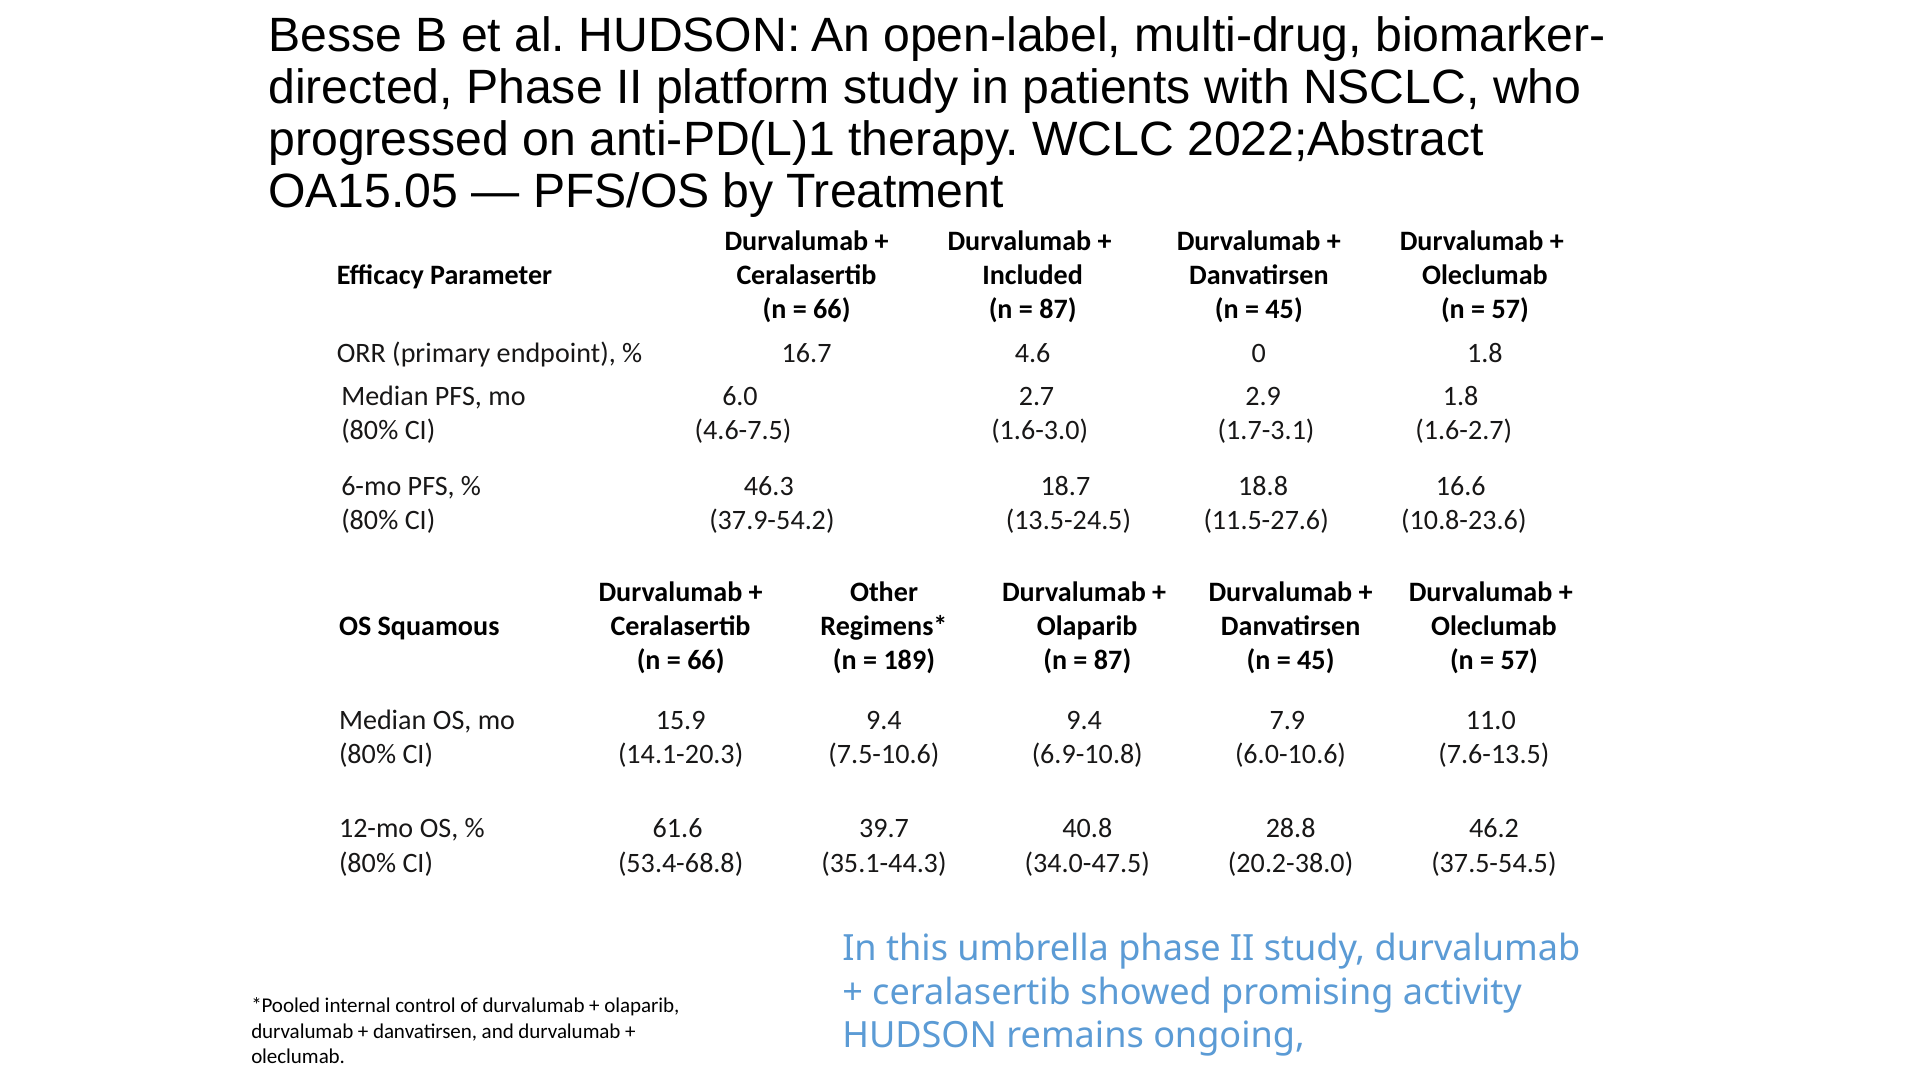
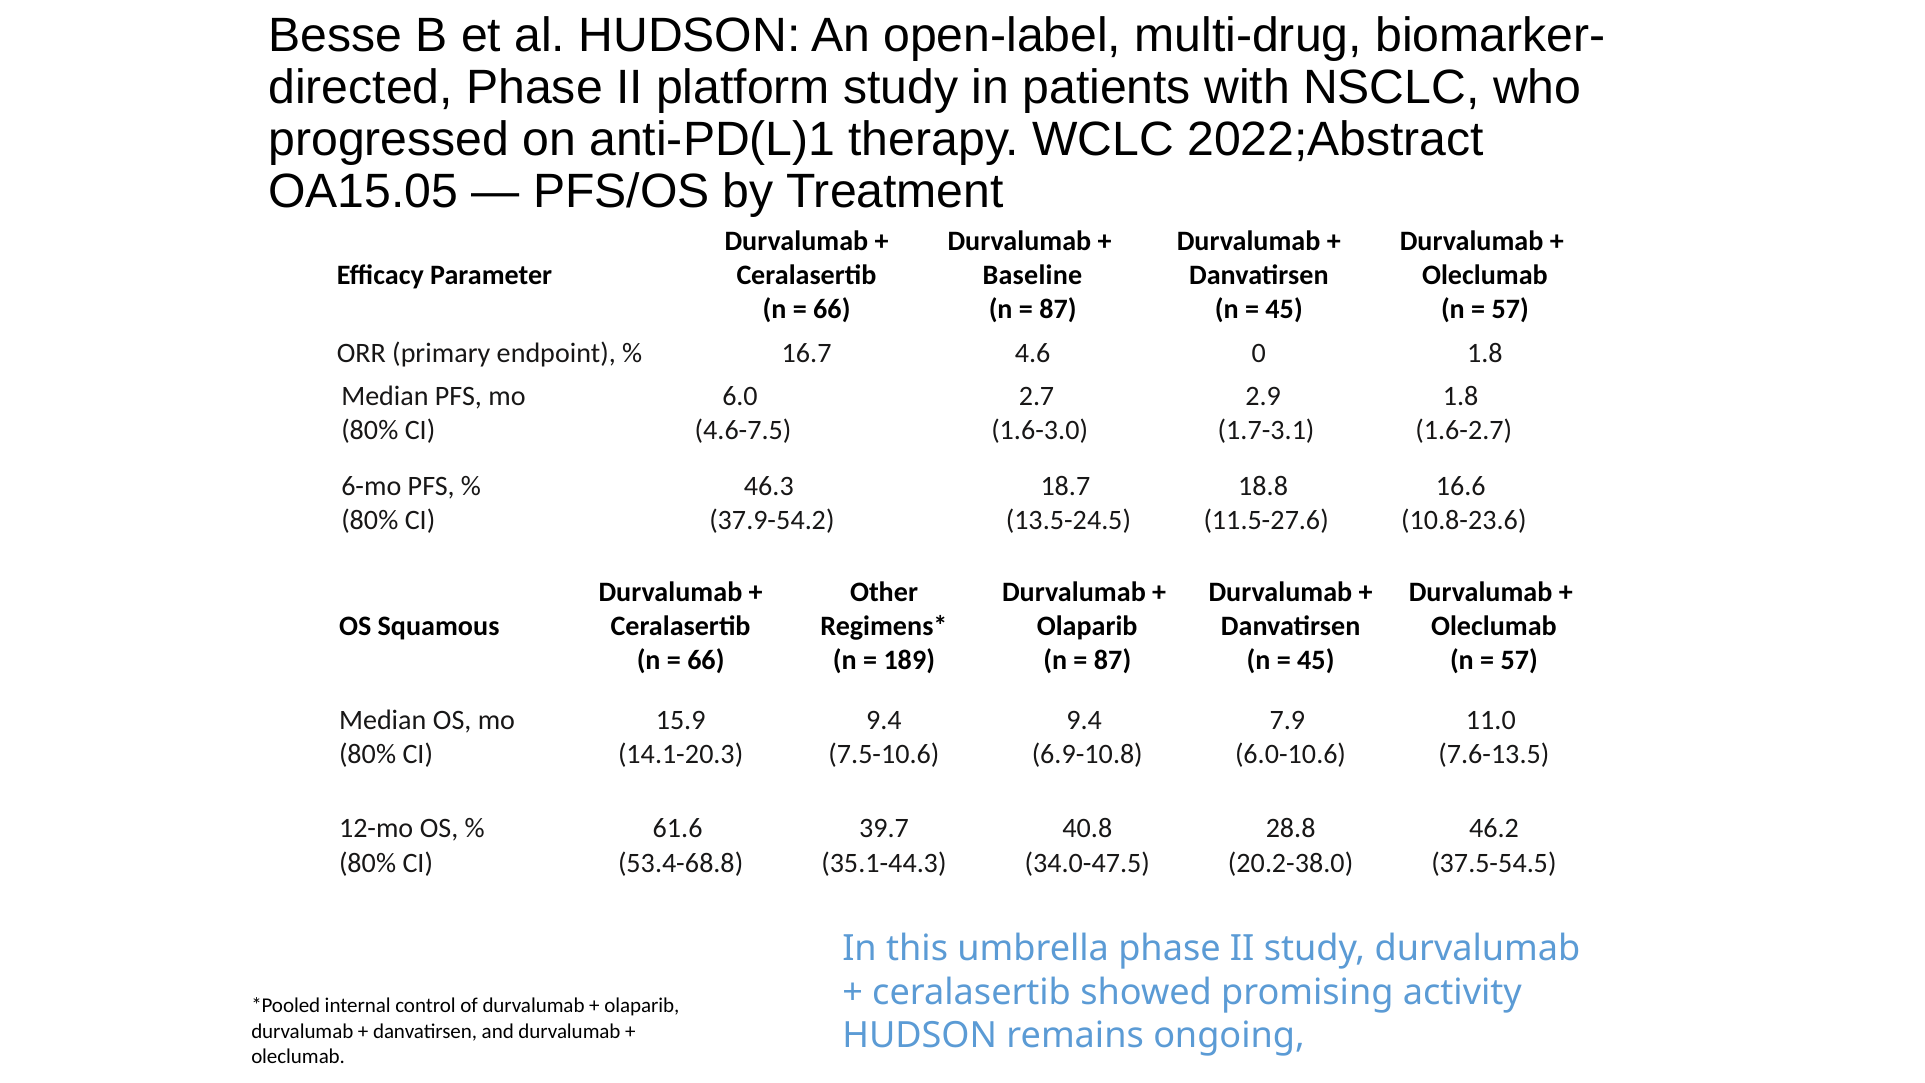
Included: Included -> Baseline
